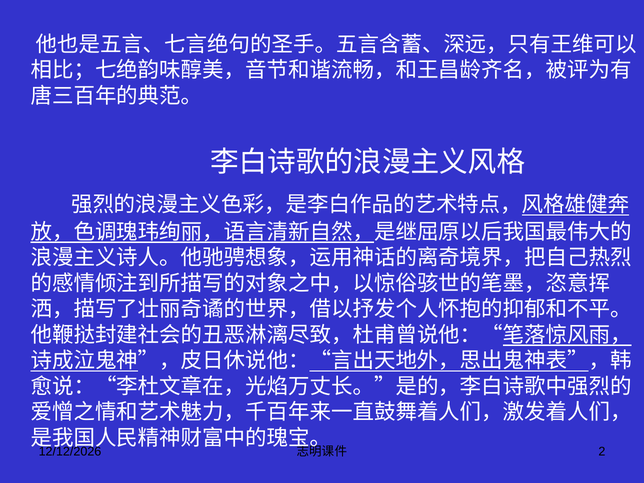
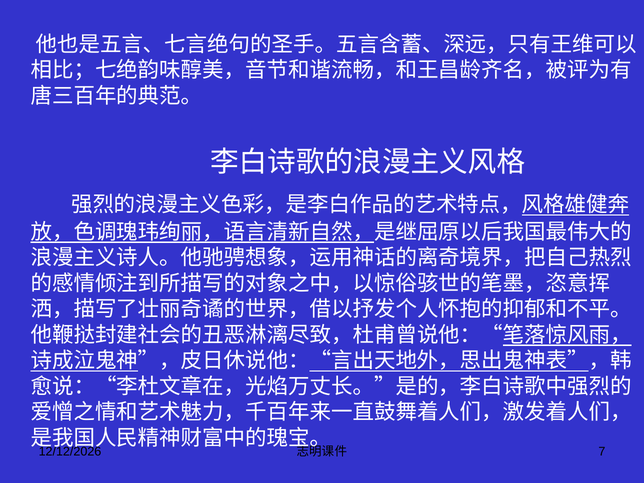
2: 2 -> 7
